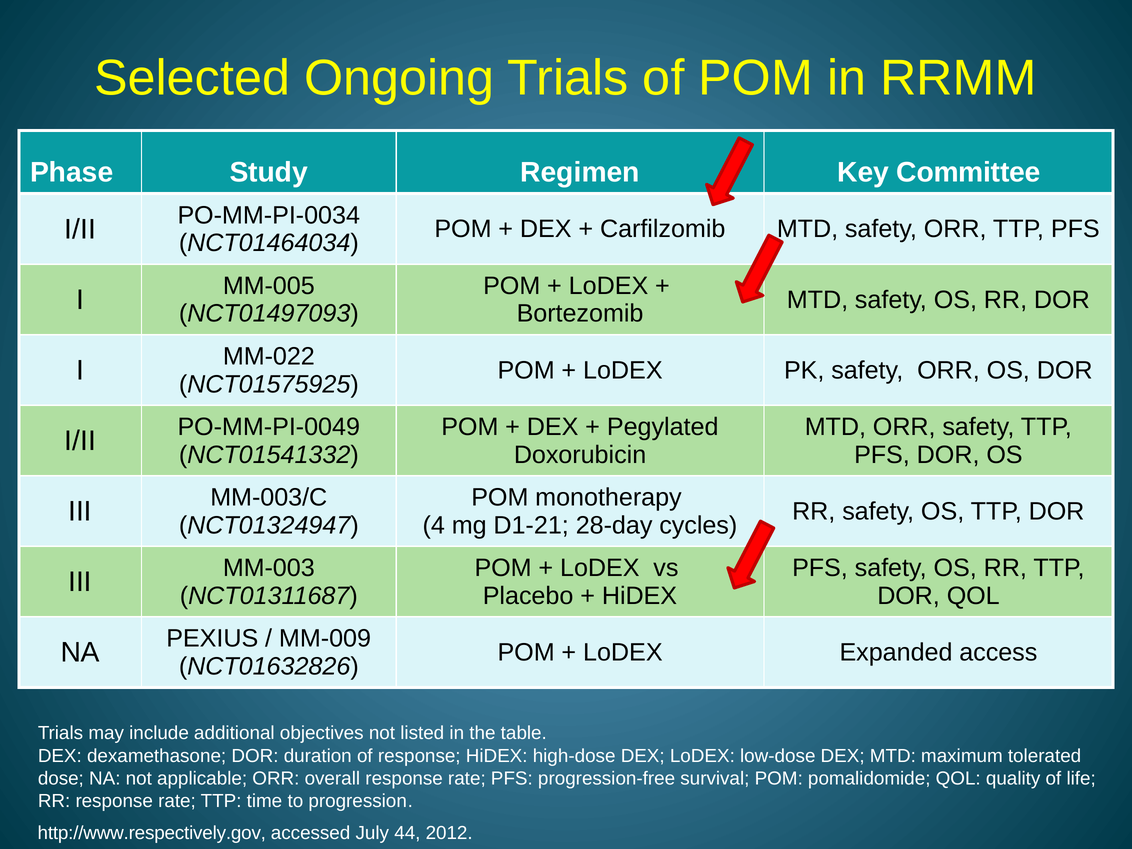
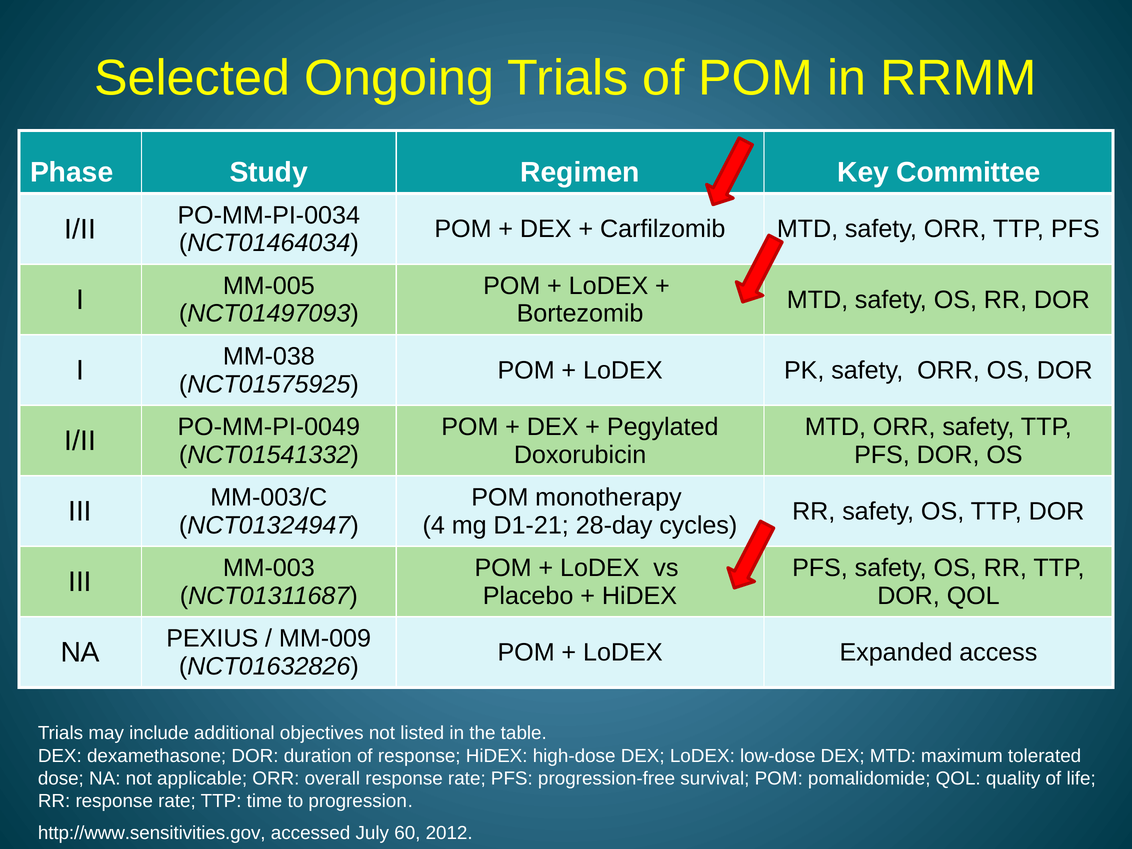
MM-022: MM-022 -> MM-038
http://www.respectively.gov: http://www.respectively.gov -> http://www.sensitivities.gov
44: 44 -> 60
